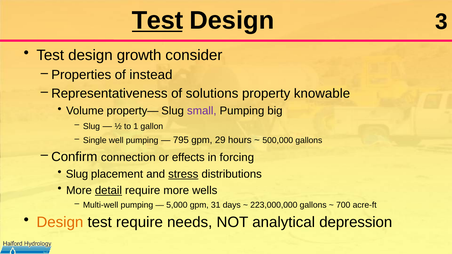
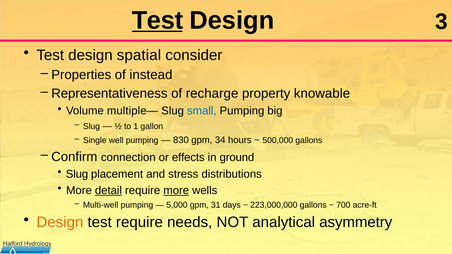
growth: growth -> spatial
solutions: solutions -> recharge
property—: property— -> multiple—
small colour: purple -> blue
795: 795 -> 830
29: 29 -> 34
forcing: forcing -> ground
stress underline: present -> none
more at (176, 191) underline: none -> present
depression: depression -> asymmetry
